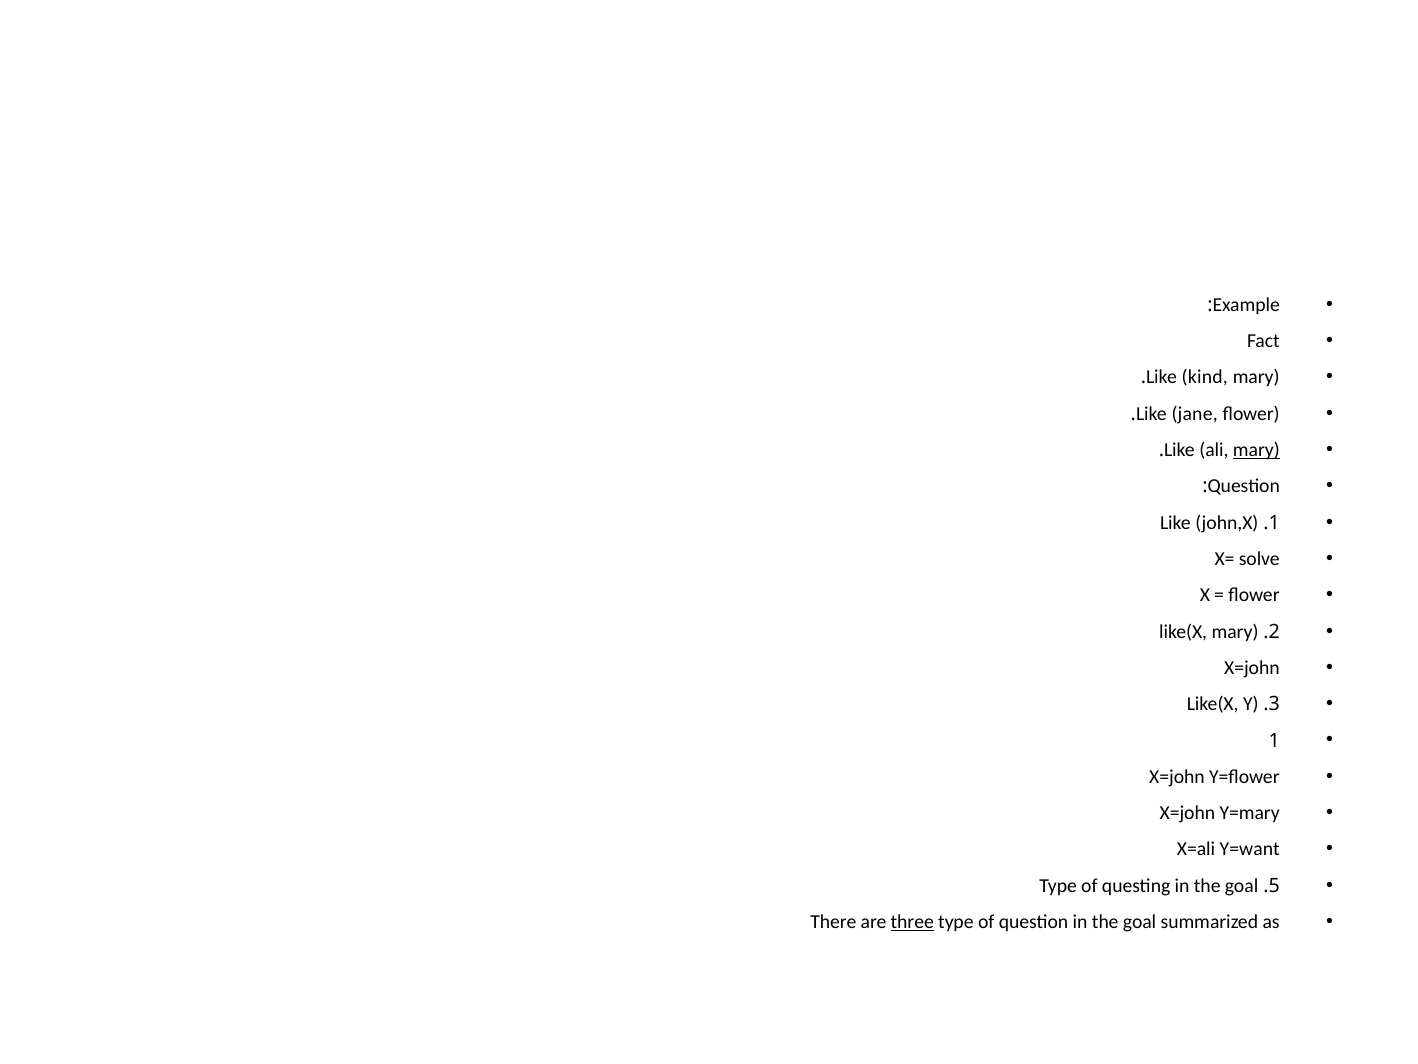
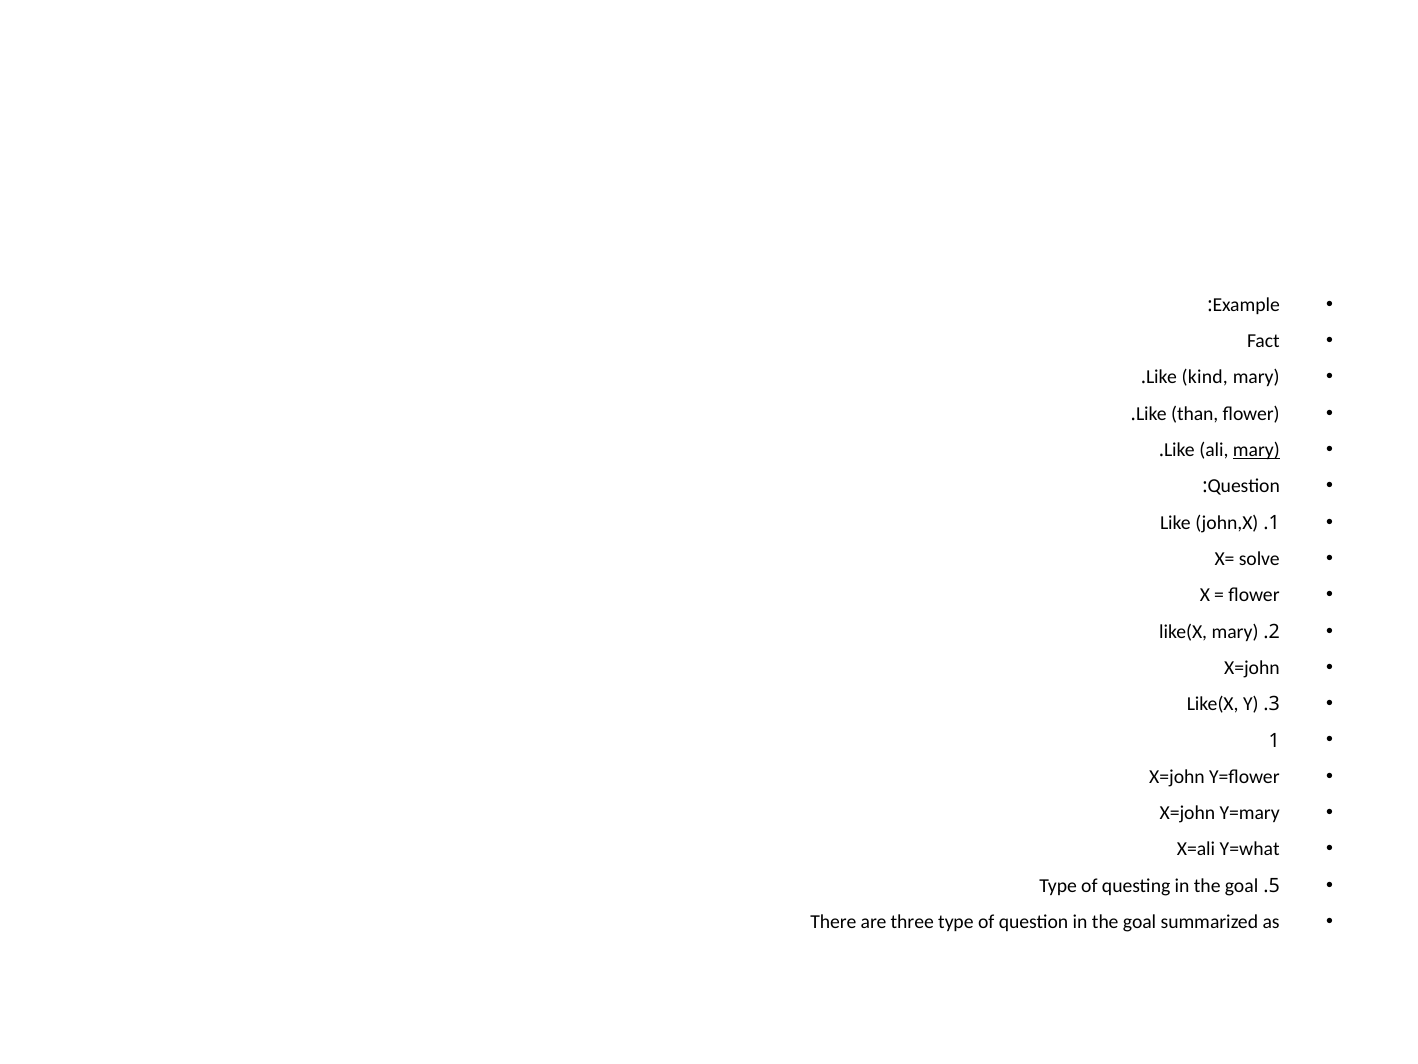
jane: jane -> than
Y=want: Y=want -> Y=what
three underline: present -> none
